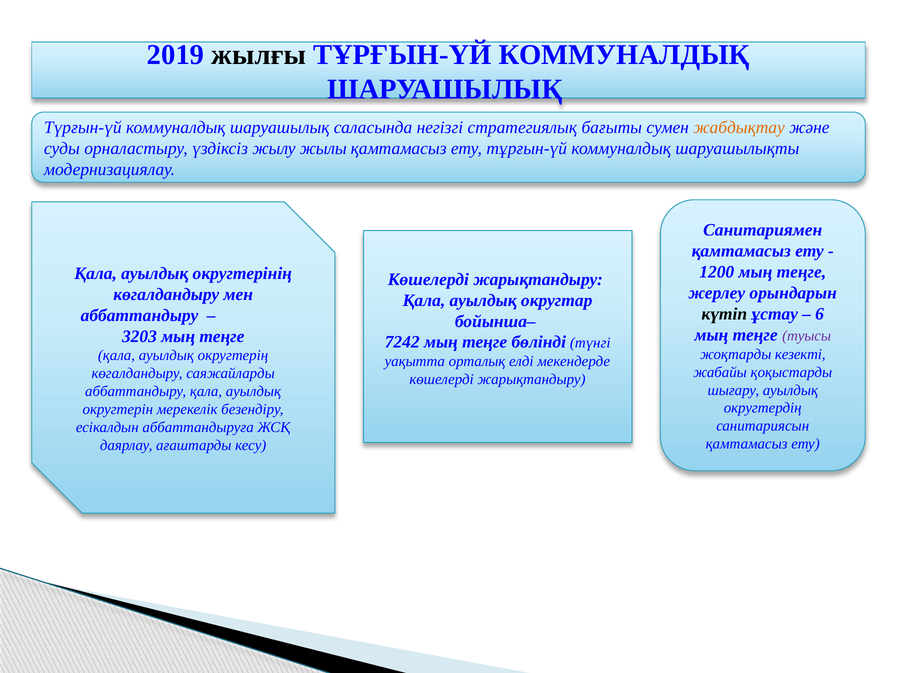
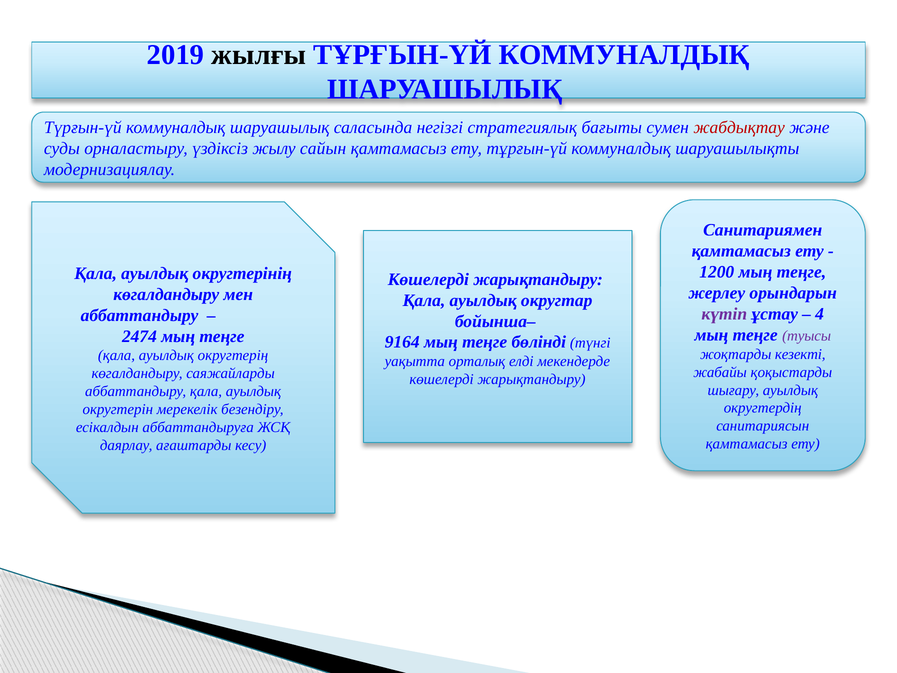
жабдықтау colour: orange -> red
жылы: жылы -> сайын
күтіп colour: black -> purple
6: 6 -> 4
3203: 3203 -> 2474
7242: 7242 -> 9164
